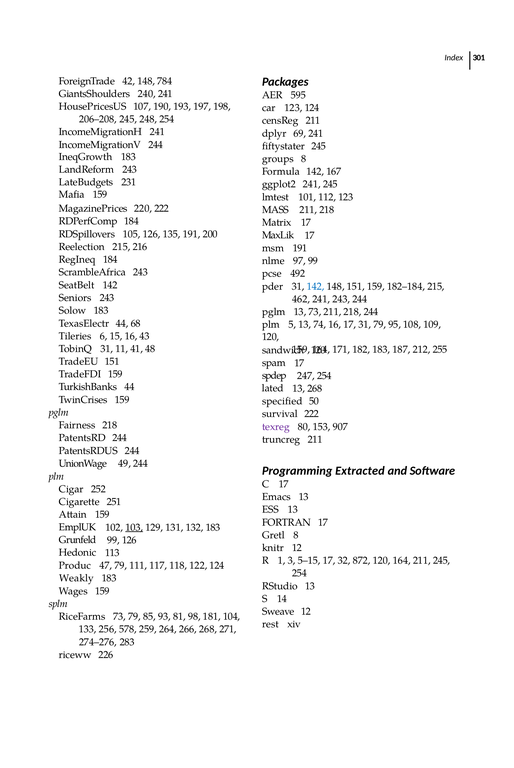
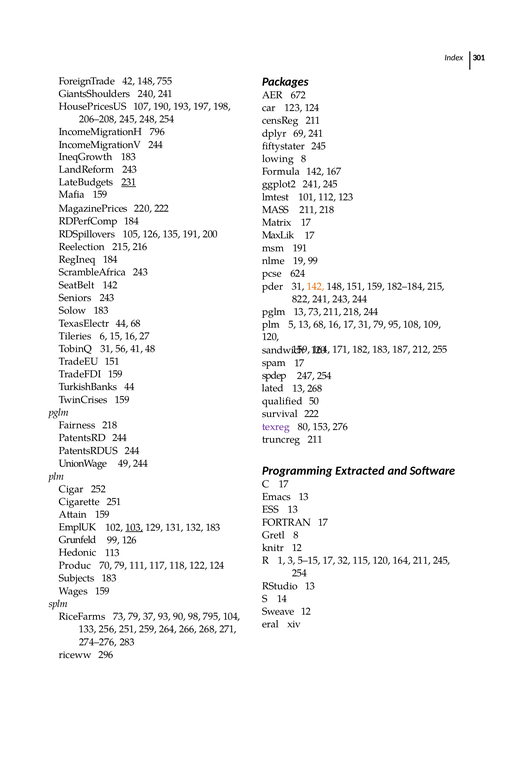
784: 784 -> 755
595: 595 -> 672
IncomeMigrationH 241: 241 -> 796
groups: groups -> lowing
231 underline: none -> present
97: 97 -> 19
492: 492 -> 624
142 at (316, 286) colour: blue -> orange
462: 462 -> 822
13 74: 74 -> 68
43: 43 -> 27
11: 11 -> 56
speciﬁed: speciﬁed -> qualiﬁed
907: 907 -> 276
872: 872 -> 115
47: 47 -> 70
Weakly: Weakly -> Subjects
85: 85 -> 37
81: 81 -> 90
181: 181 -> 795
rest: rest -> eral
256 578: 578 -> 251
226: 226 -> 296
